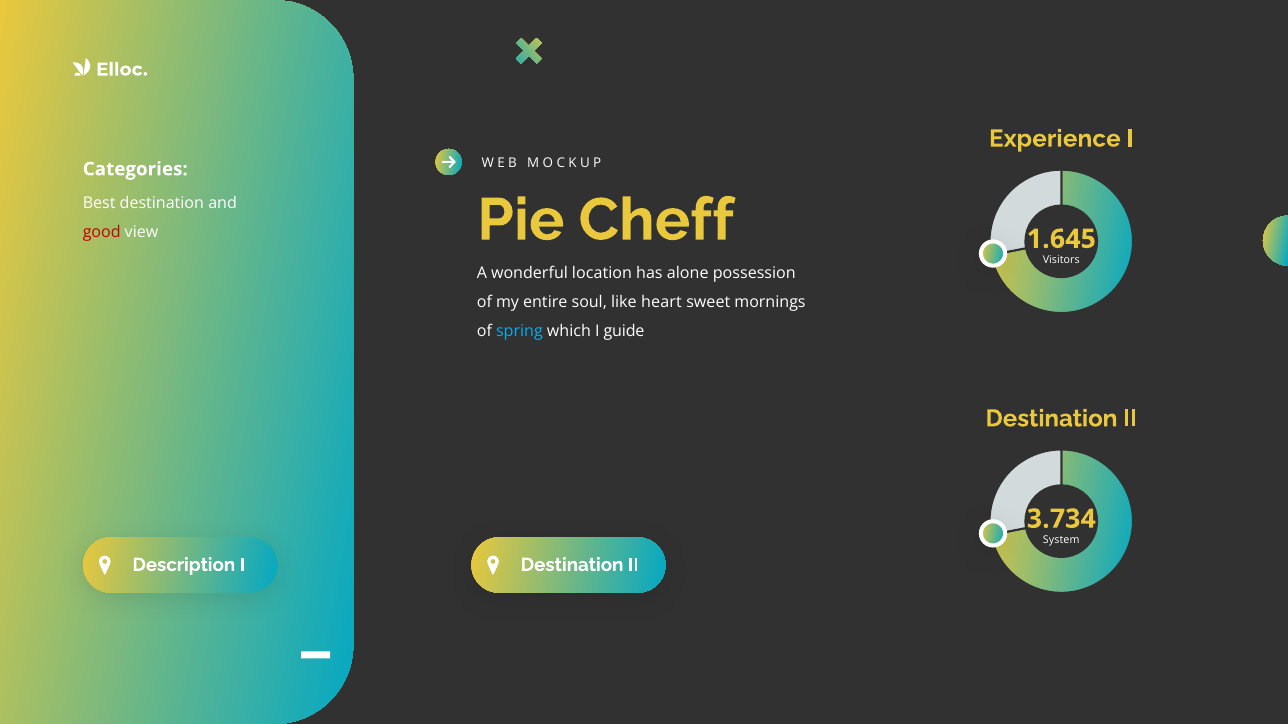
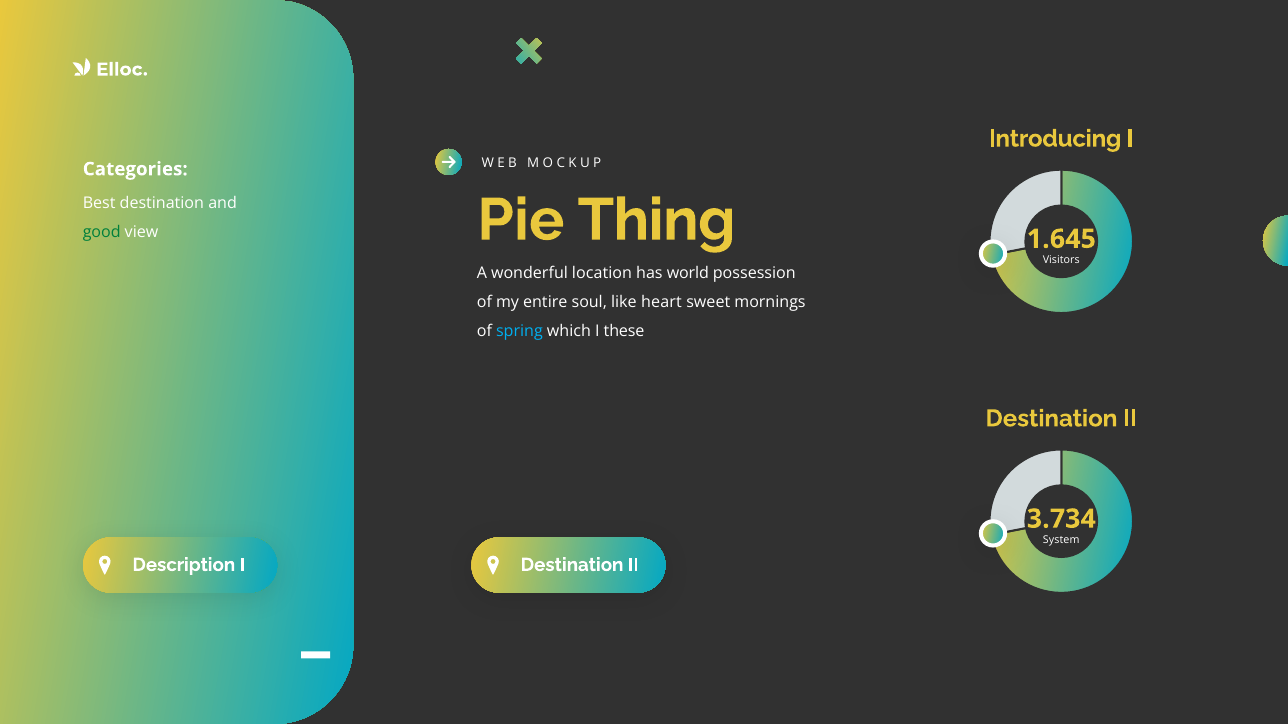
Experience: Experience -> Introducing
Cheff: Cheff -> Thing
good colour: red -> green
alone: alone -> world
guide: guide -> these
